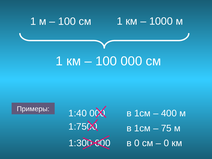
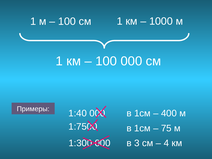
в 0: 0 -> 3
0 at (166, 143): 0 -> 4
